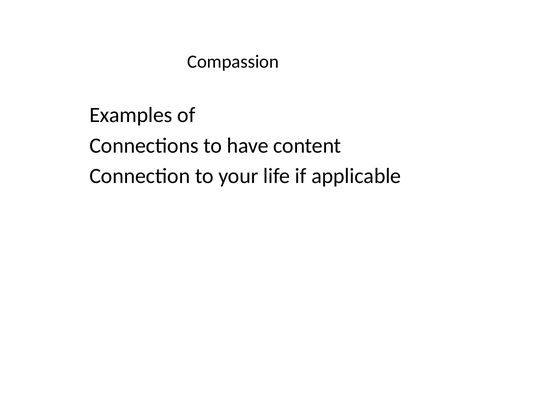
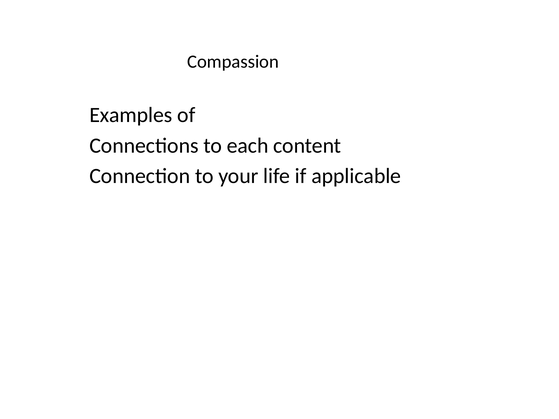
have: have -> each
